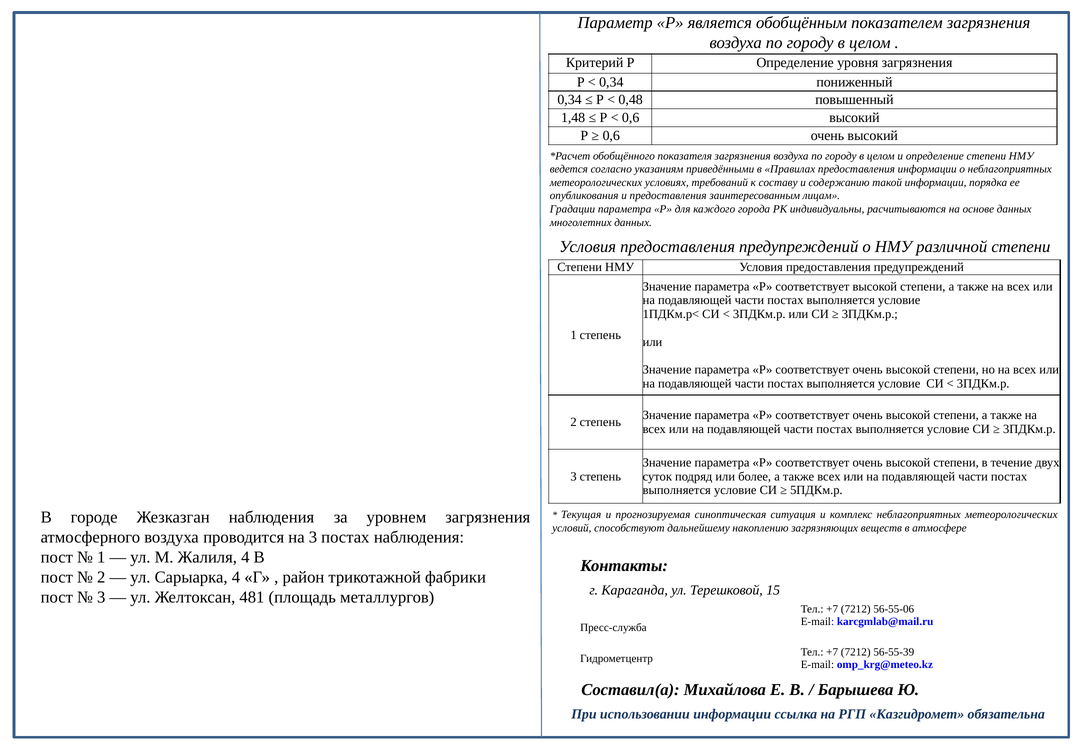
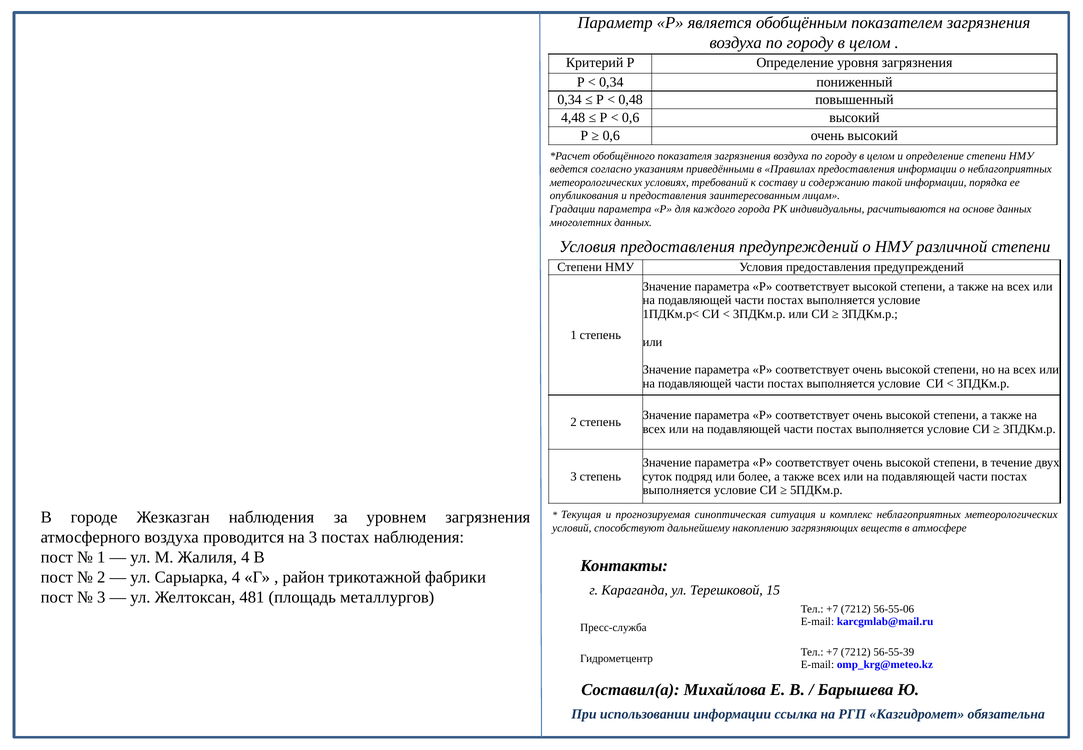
1,48: 1,48 -> 4,48
